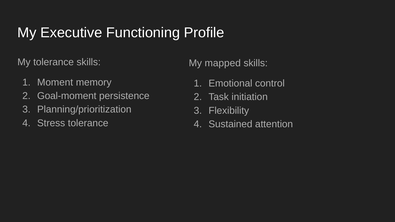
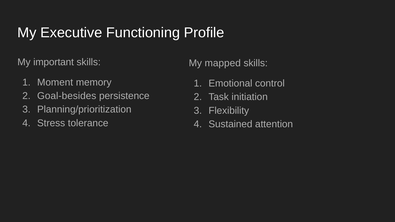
My tolerance: tolerance -> important
Goal-moment: Goal-moment -> Goal-besides
